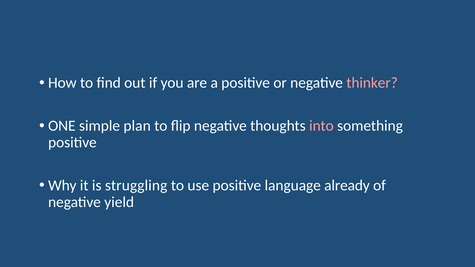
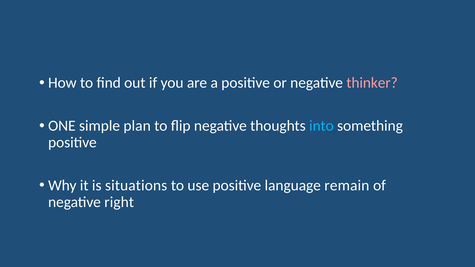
into colour: pink -> light blue
struggling: struggling -> situations
already: already -> remain
yield: yield -> right
